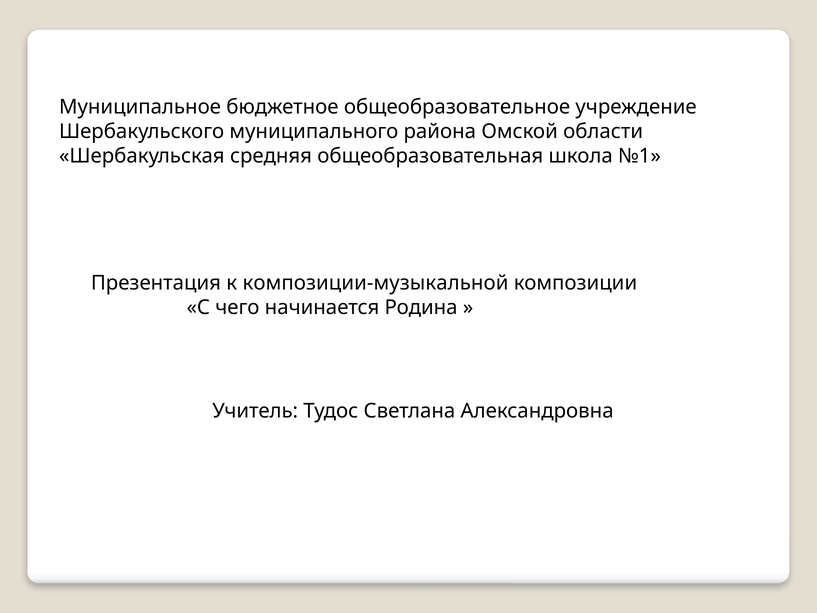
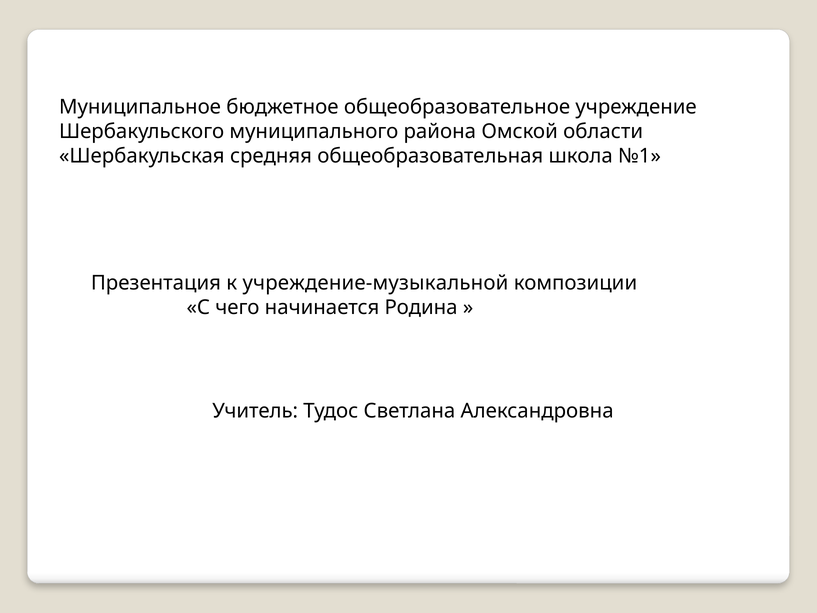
композиции-музыкальной: композиции-музыкальной -> учреждение-музыкальной
